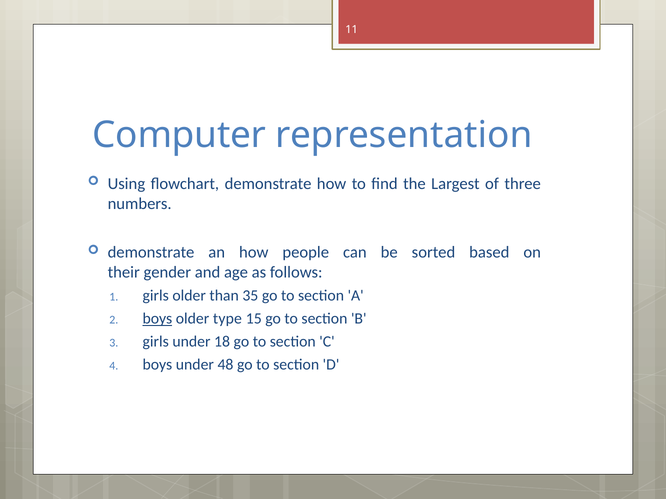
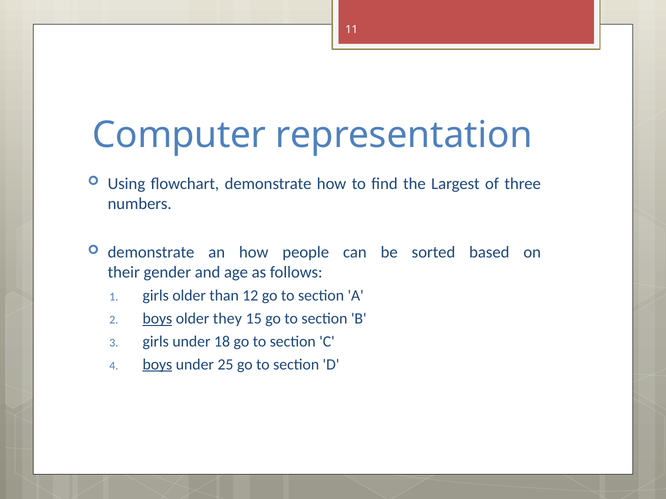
35: 35 -> 12
type: type -> they
boys at (157, 365) underline: none -> present
48: 48 -> 25
